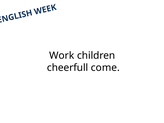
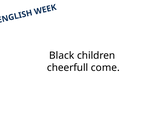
Work: Work -> Black
